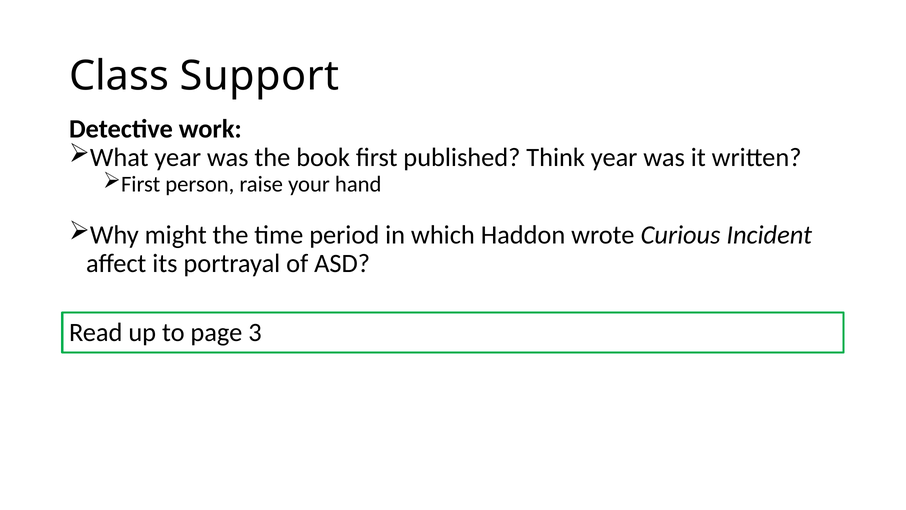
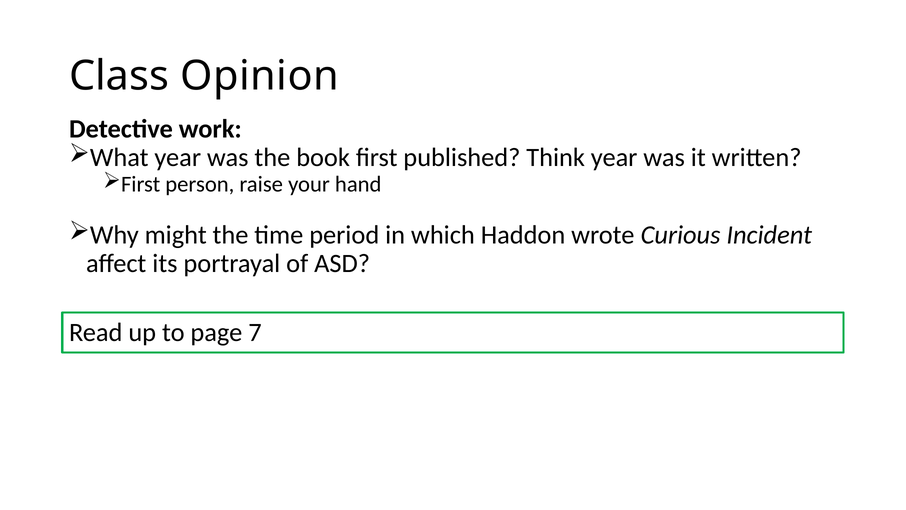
Support: Support -> Opinion
3: 3 -> 7
